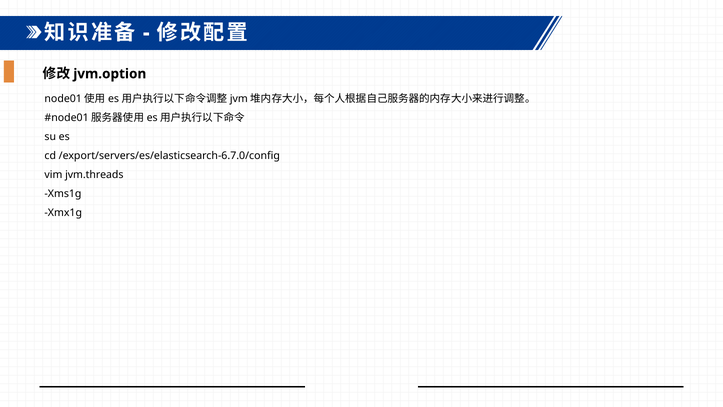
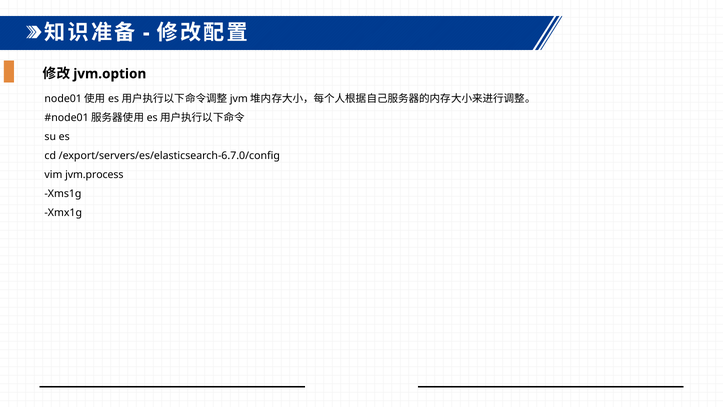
jvm.threads: jvm.threads -> jvm.process
